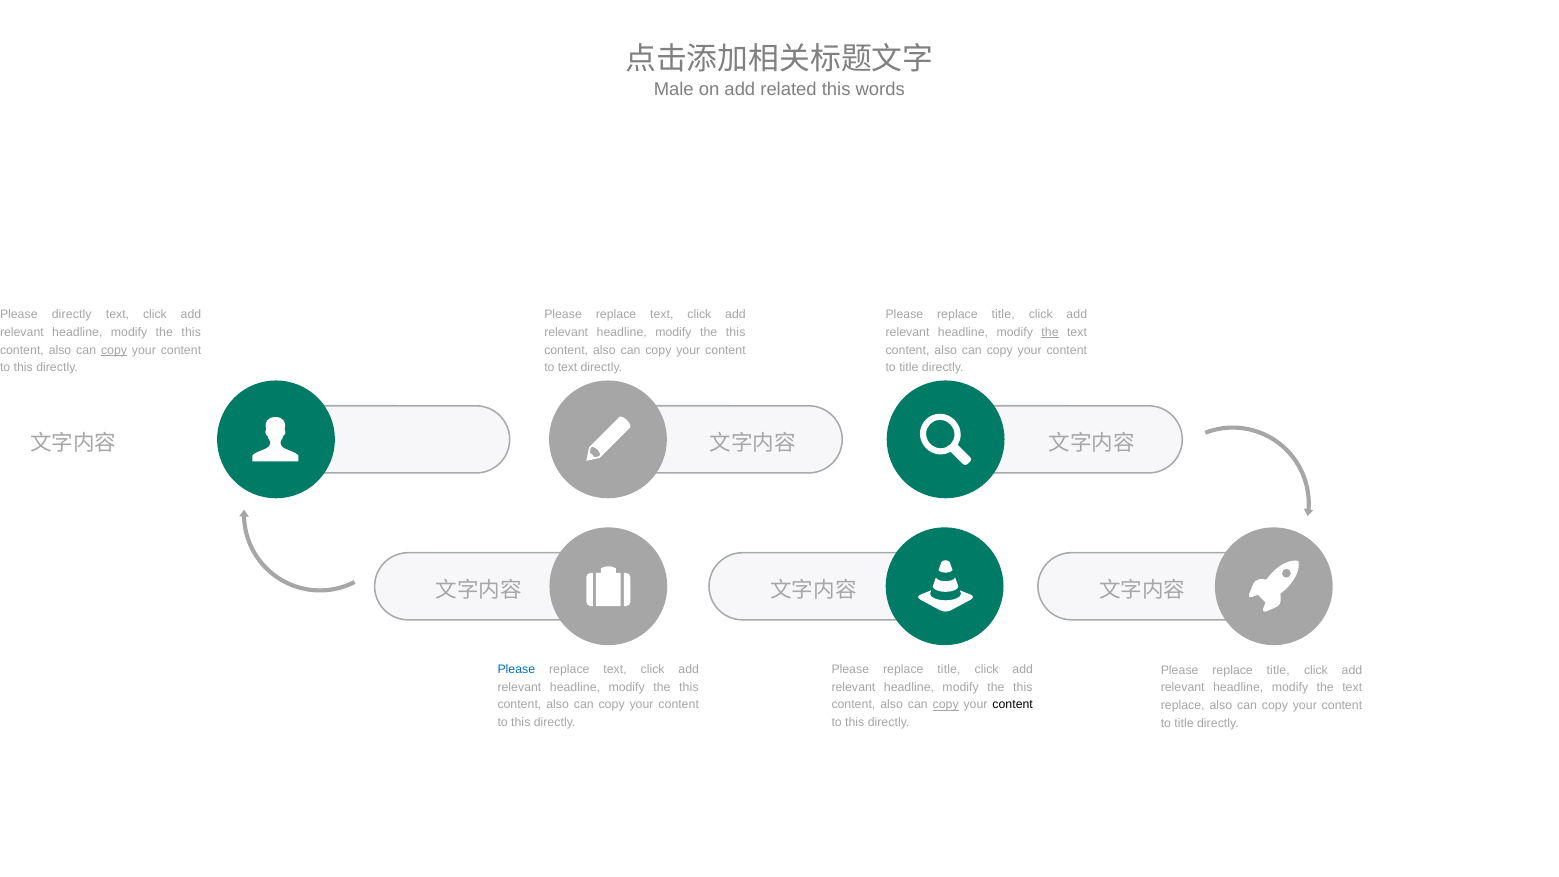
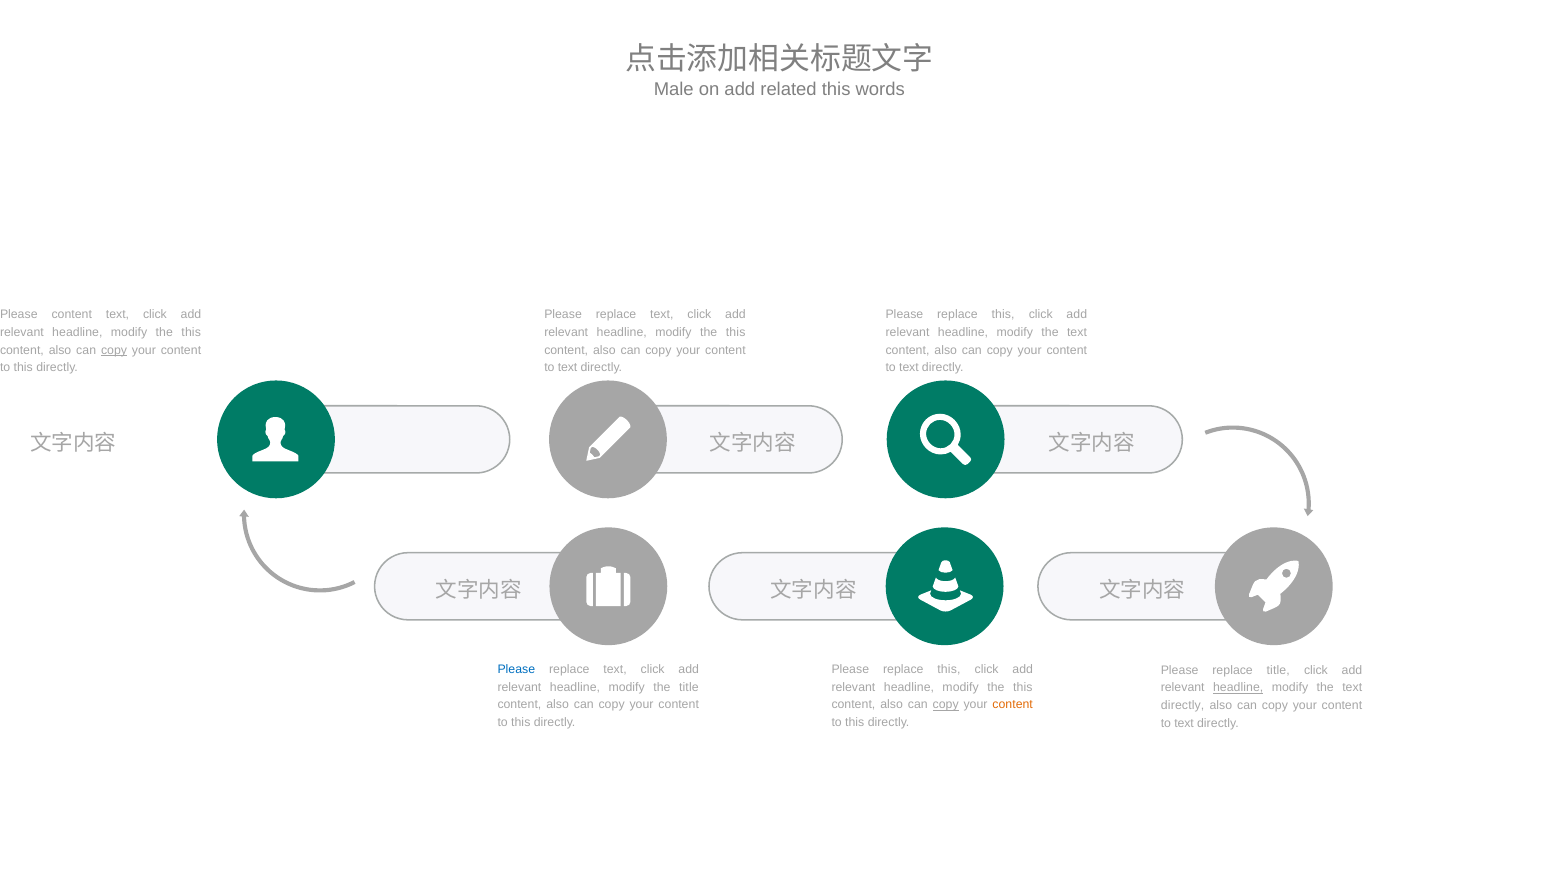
title at (1003, 315): title -> this
Please directly: directly -> content
the at (1050, 332) underline: present -> none
title at (909, 368): title -> text
title at (949, 669): title -> this
this at (689, 687): this -> title
headline at (1238, 688) underline: none -> present
content at (1013, 705) colour: black -> orange
replace at (1183, 705): replace -> directly
title at (1184, 723): title -> text
